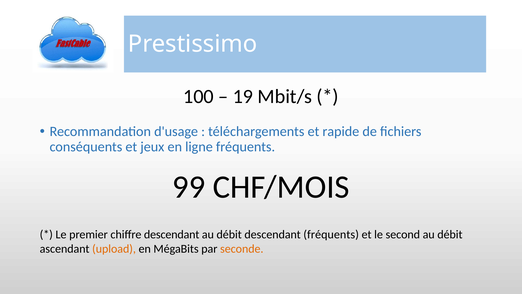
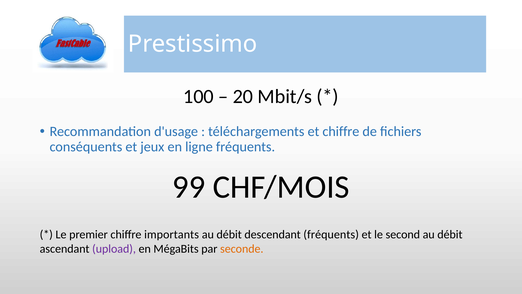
19: 19 -> 20
et rapide: rapide -> chiffre
chiffre descendant: descendant -> importants
upload colour: orange -> purple
